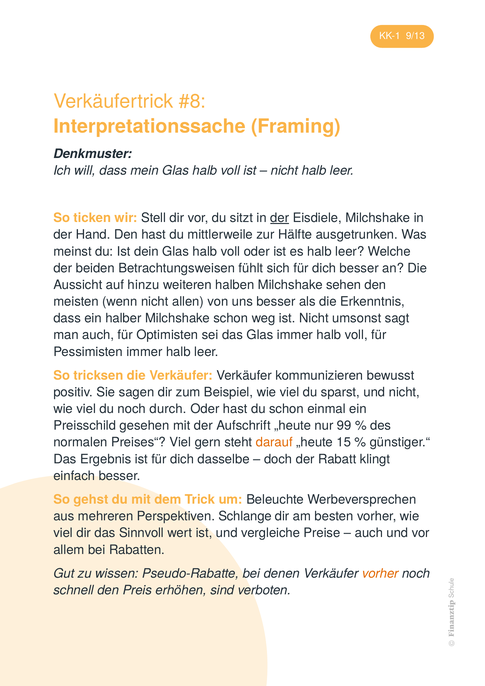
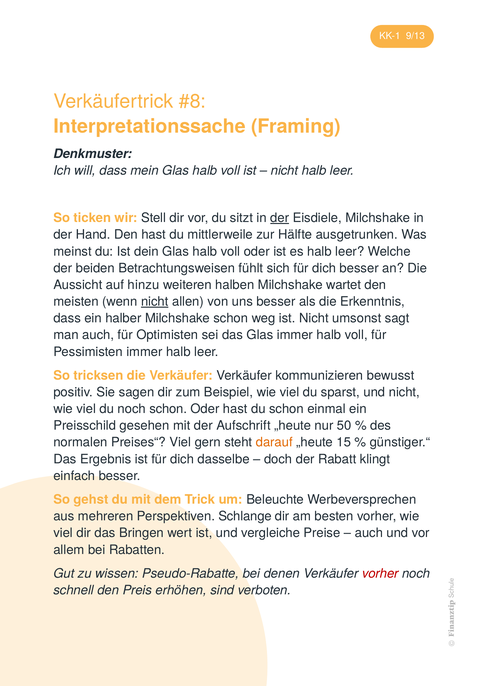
sehen: sehen -> wartet
nicht at (155, 302) underline: none -> present
noch durch: durch -> schon
99: 99 -> 50
Sinnvoll: Sinnvoll -> Bringen
vorher at (380, 573) colour: orange -> red
